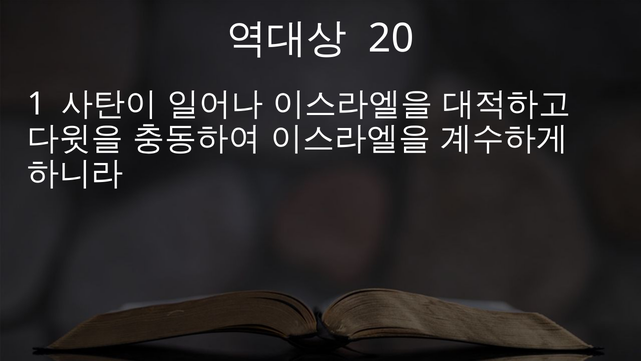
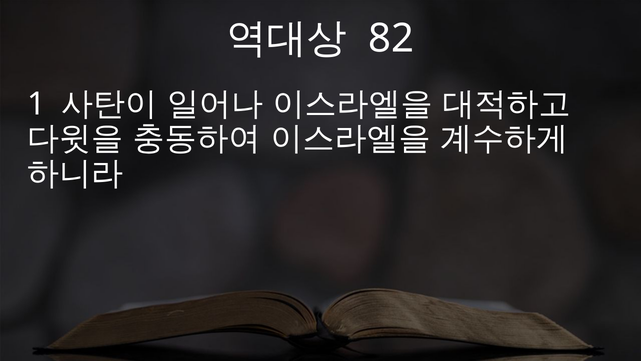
20: 20 -> 82
